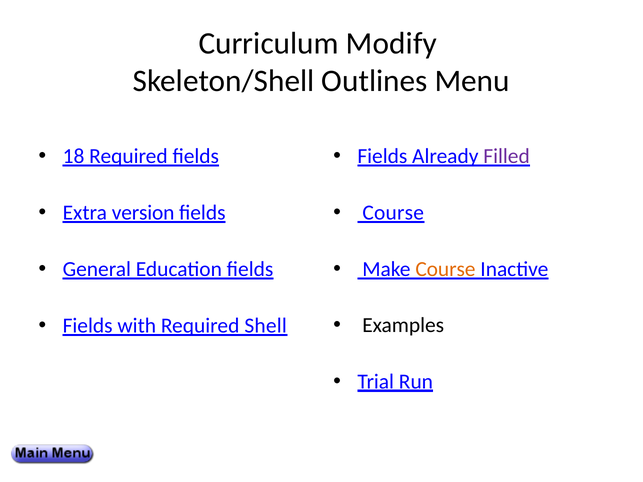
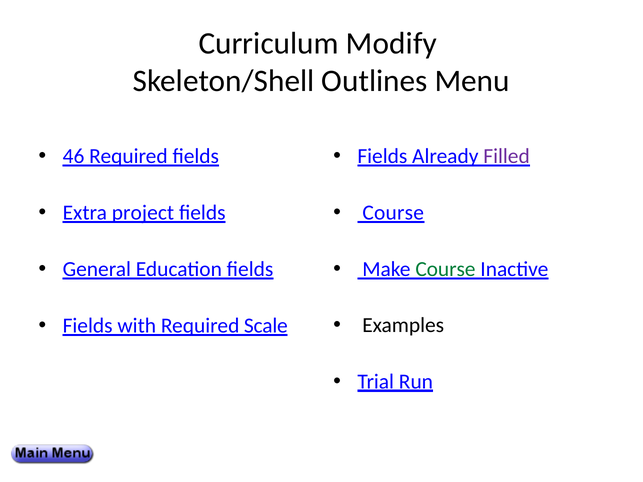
18: 18 -> 46
version: version -> project
Course at (445, 269) colour: orange -> green
Shell: Shell -> Scale
